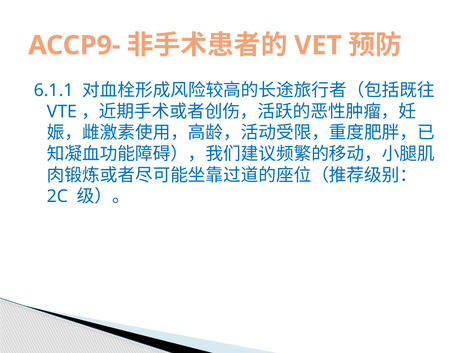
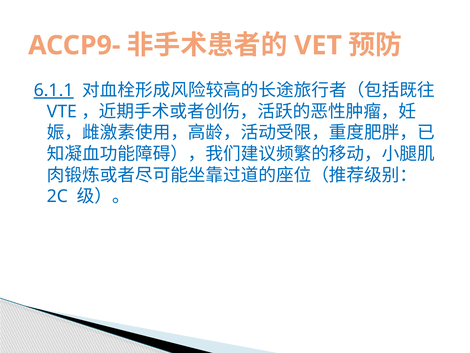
6.1.1 underline: none -> present
